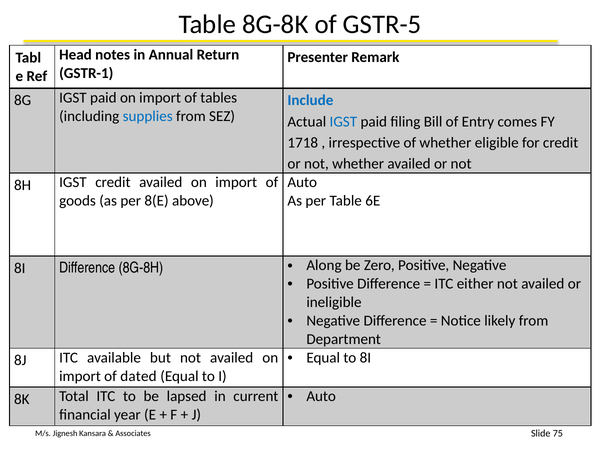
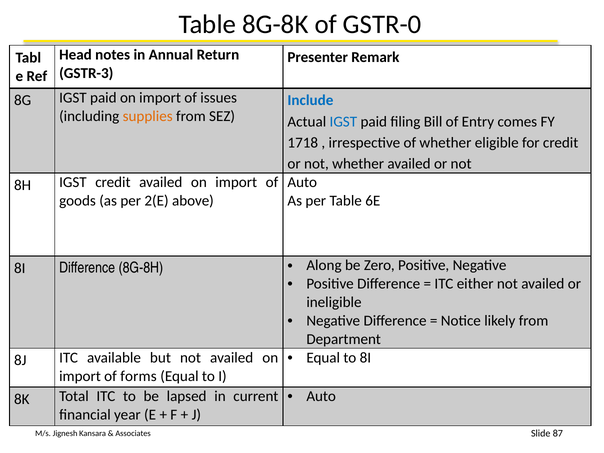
GSTR-5: GSTR-5 -> GSTR-0
GSTR-1: GSTR-1 -> GSTR-3
tables: tables -> issues
supplies colour: blue -> orange
8(E: 8(E -> 2(E
dated: dated -> forms
75: 75 -> 87
